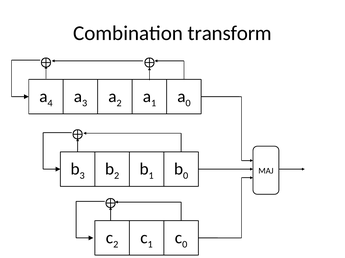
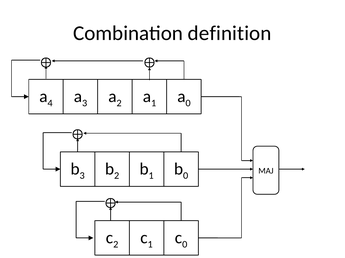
transform: transform -> definition
